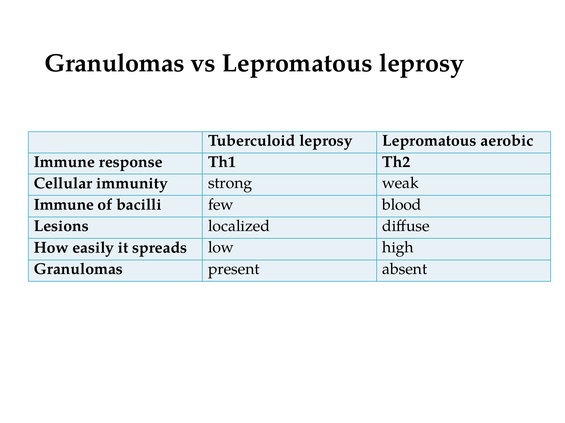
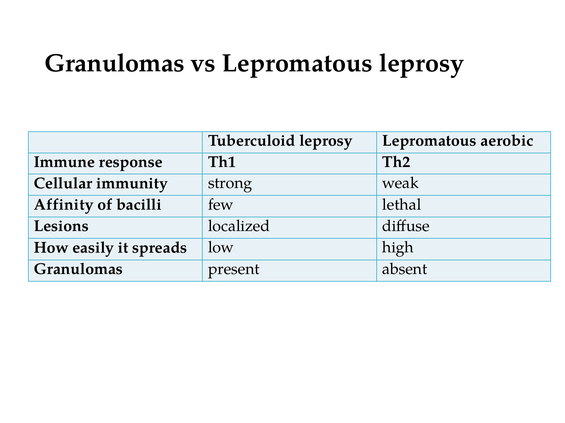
Immune at (64, 205): Immune -> Affinity
blood: blood -> lethal
